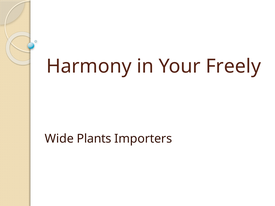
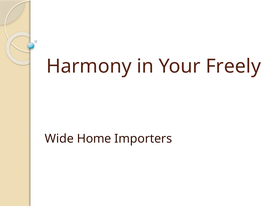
Plants: Plants -> Home
